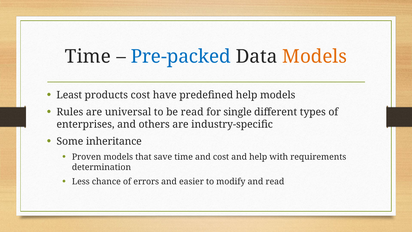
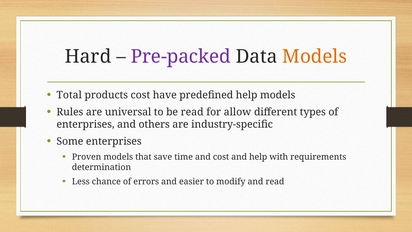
Time at (88, 57): Time -> Hard
Pre-packed colour: blue -> purple
Least: Least -> Total
single: single -> allow
Some inheritance: inheritance -> enterprises
